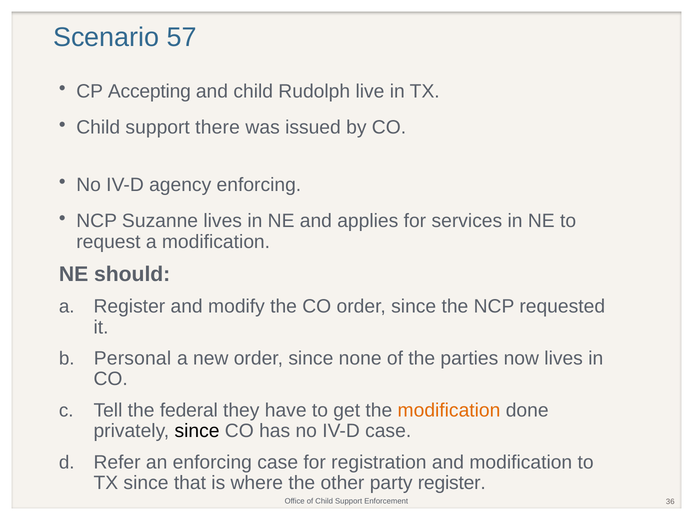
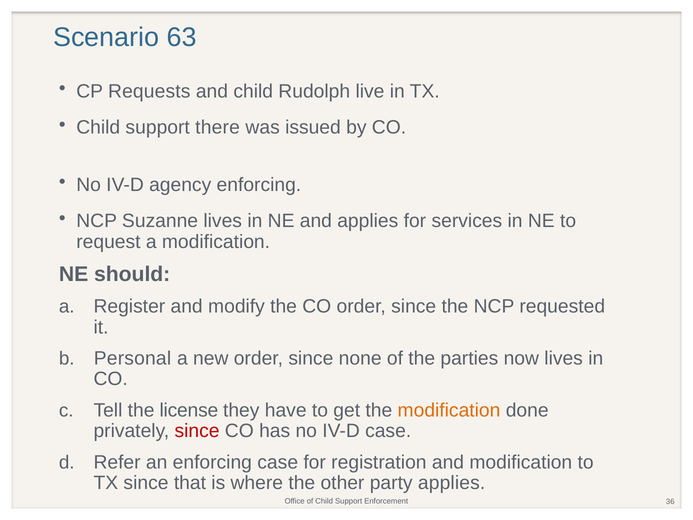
57: 57 -> 63
Accepting: Accepting -> Requests
federal: federal -> license
since at (197, 431) colour: black -> red
party register: register -> applies
